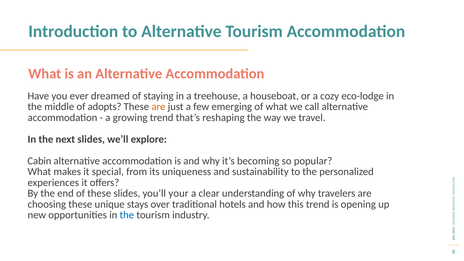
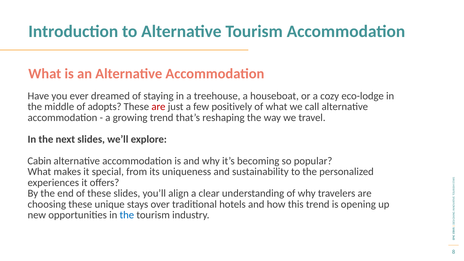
are at (158, 107) colour: orange -> red
emerging: emerging -> positively
your: your -> align
